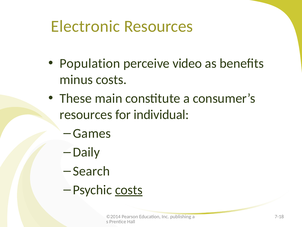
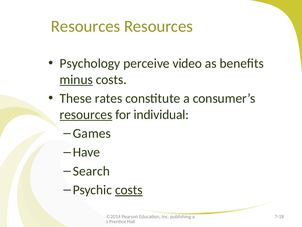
Electronic at (85, 26): Electronic -> Resources
Population: Population -> Psychology
minus underline: none -> present
main: main -> rates
resources at (86, 114) underline: none -> present
Daily: Daily -> Have
